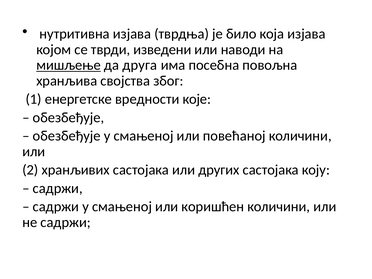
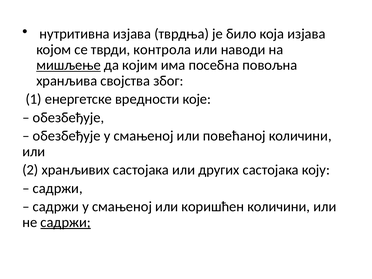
изведени: изведени -> контрола
друга: друга -> којим
садржи at (66, 222) underline: none -> present
